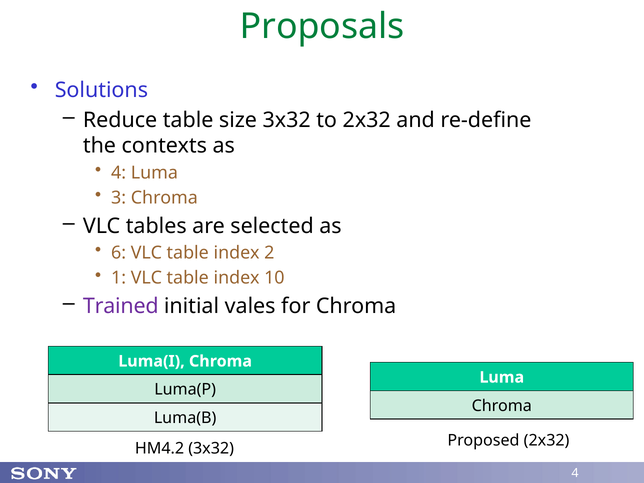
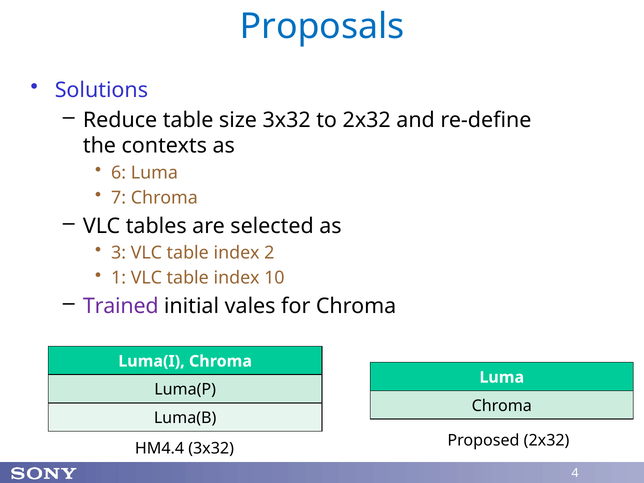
Proposals colour: green -> blue
4 at (119, 173): 4 -> 6
3: 3 -> 7
6: 6 -> 3
HM4.2: HM4.2 -> HM4.4
